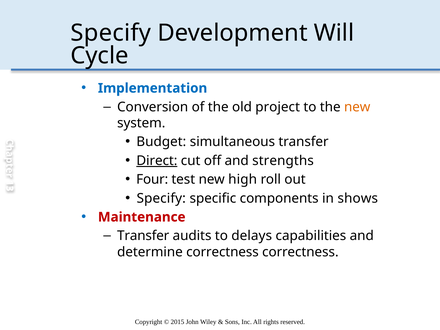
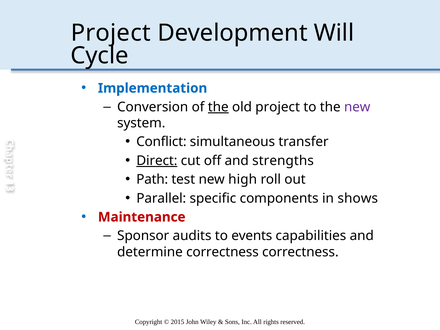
Specify at (111, 33): Specify -> Project
the at (218, 107) underline: none -> present
new at (357, 107) colour: orange -> purple
Budget: Budget -> Conflict
Four: Four -> Path
Specify at (161, 198): Specify -> Parallel
Transfer at (143, 236): Transfer -> Sponsor
delays: delays -> events
